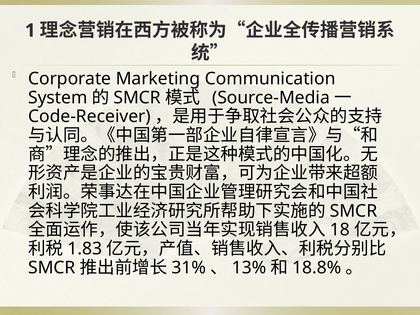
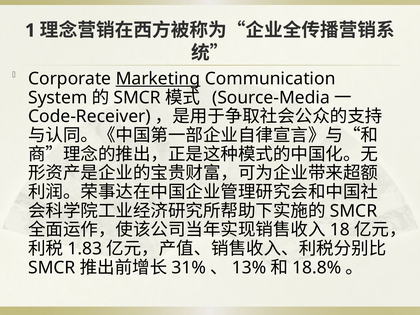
Marketing underline: none -> present
